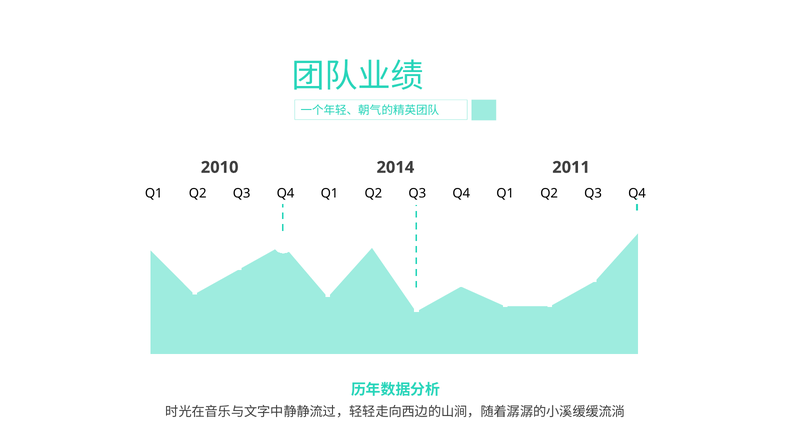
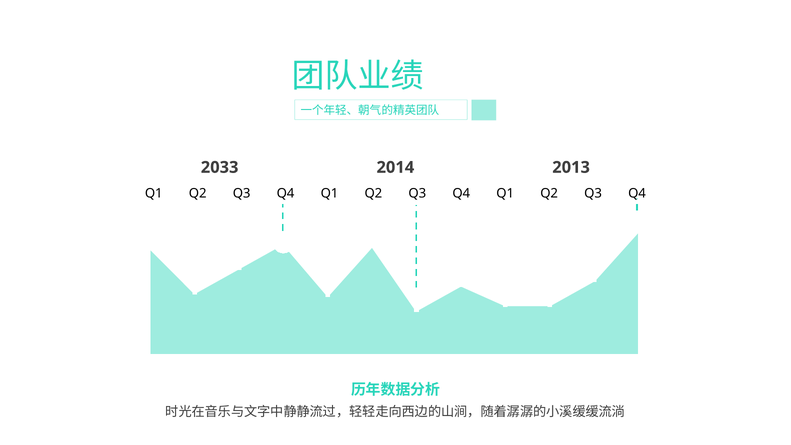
2010: 2010 -> 2033
2011: 2011 -> 2013
